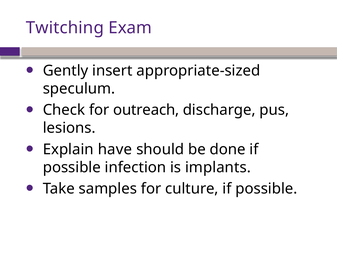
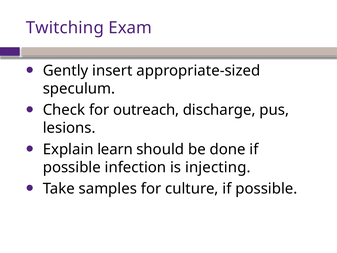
have: have -> learn
implants: implants -> injecting
